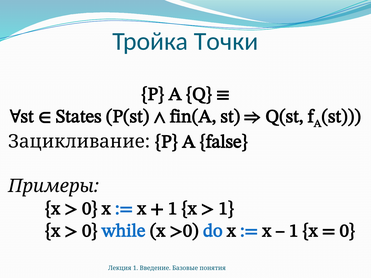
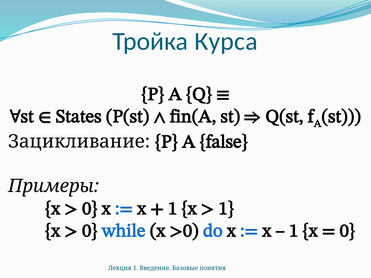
Точки: Точки -> Курса
